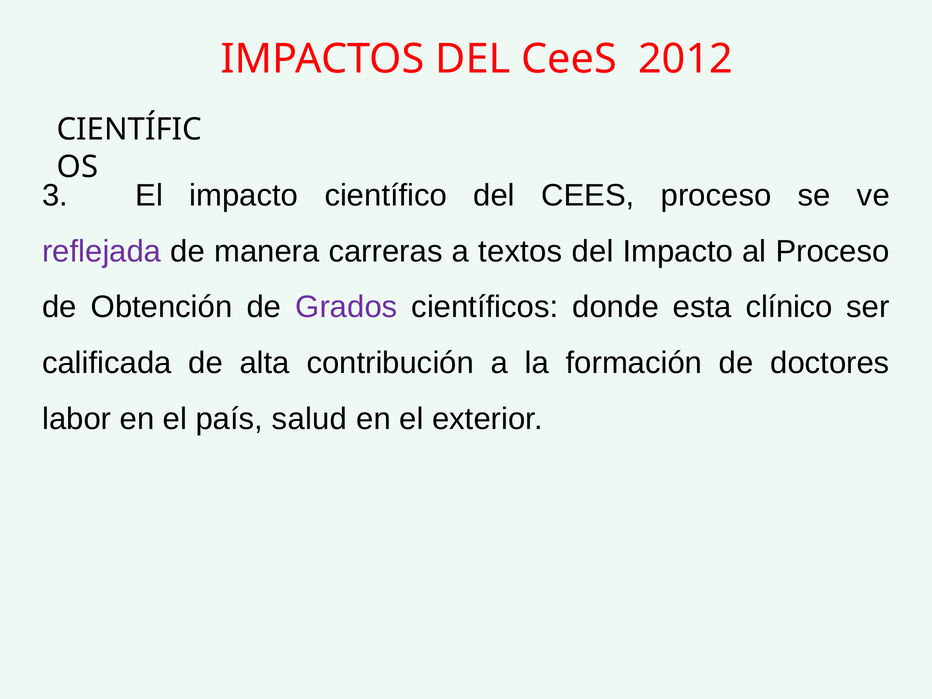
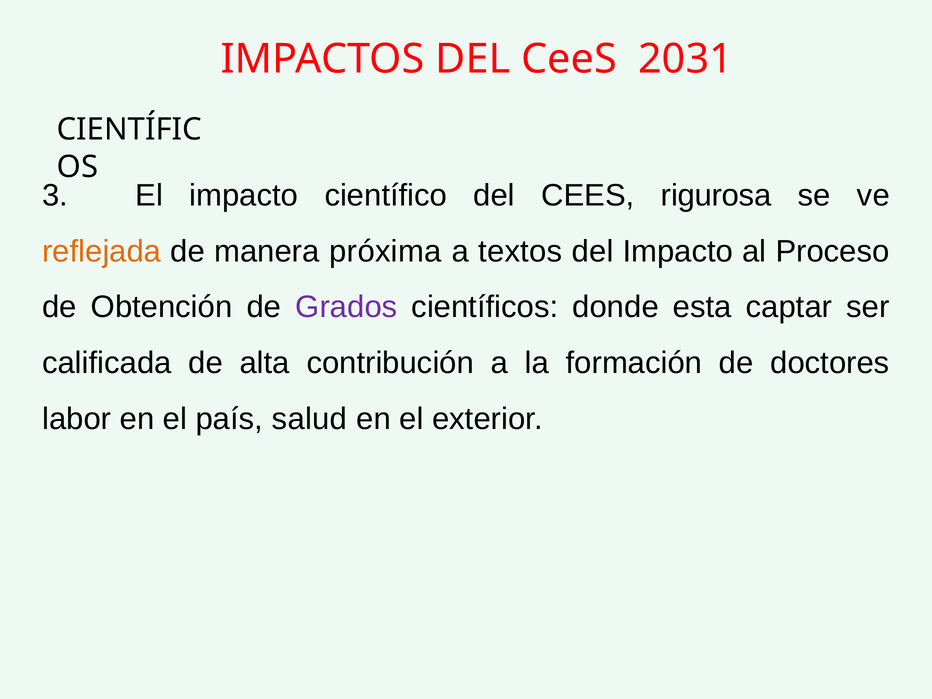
2012: 2012 -> 2031
CEES proceso: proceso -> rigurosa
reflejada colour: purple -> orange
carreras: carreras -> próxima
clínico: clínico -> captar
